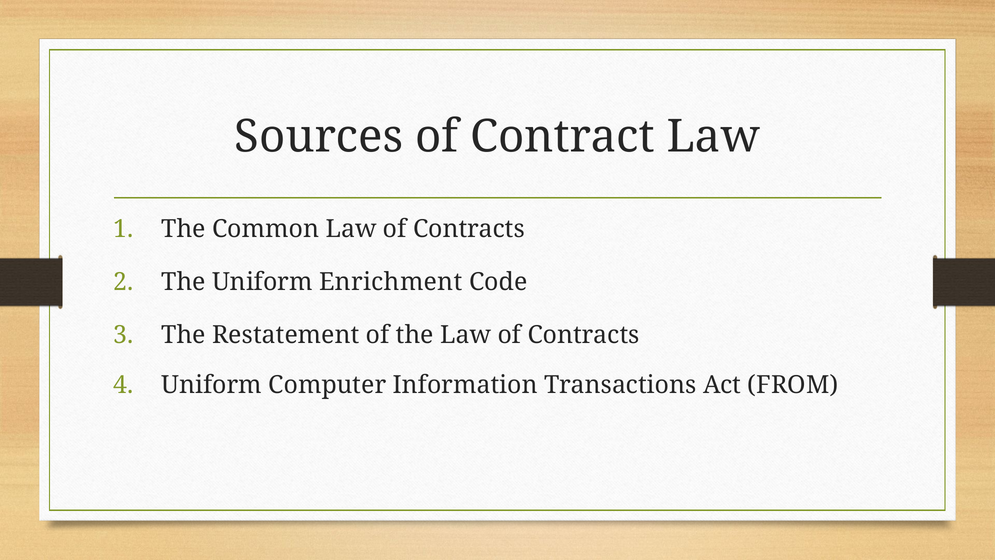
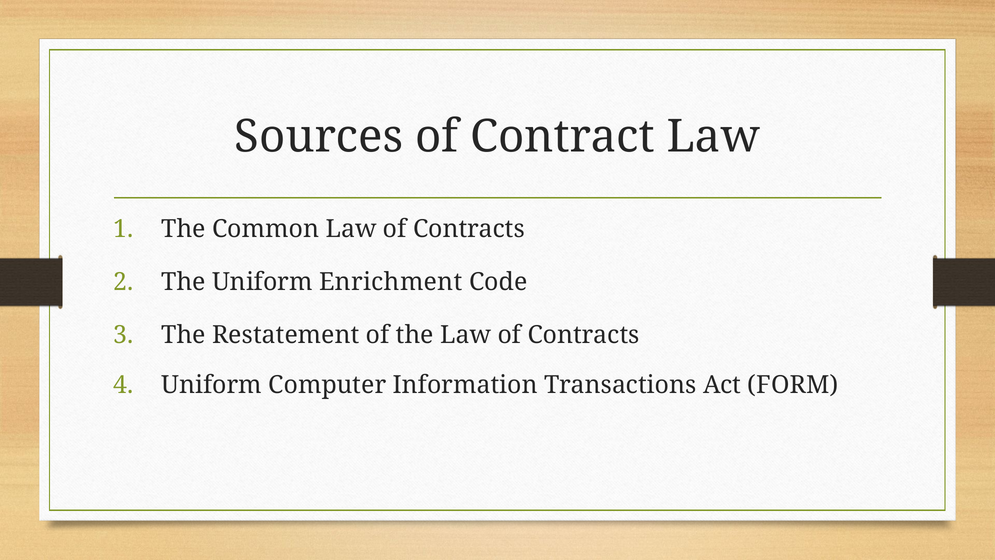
FROM: FROM -> FORM
